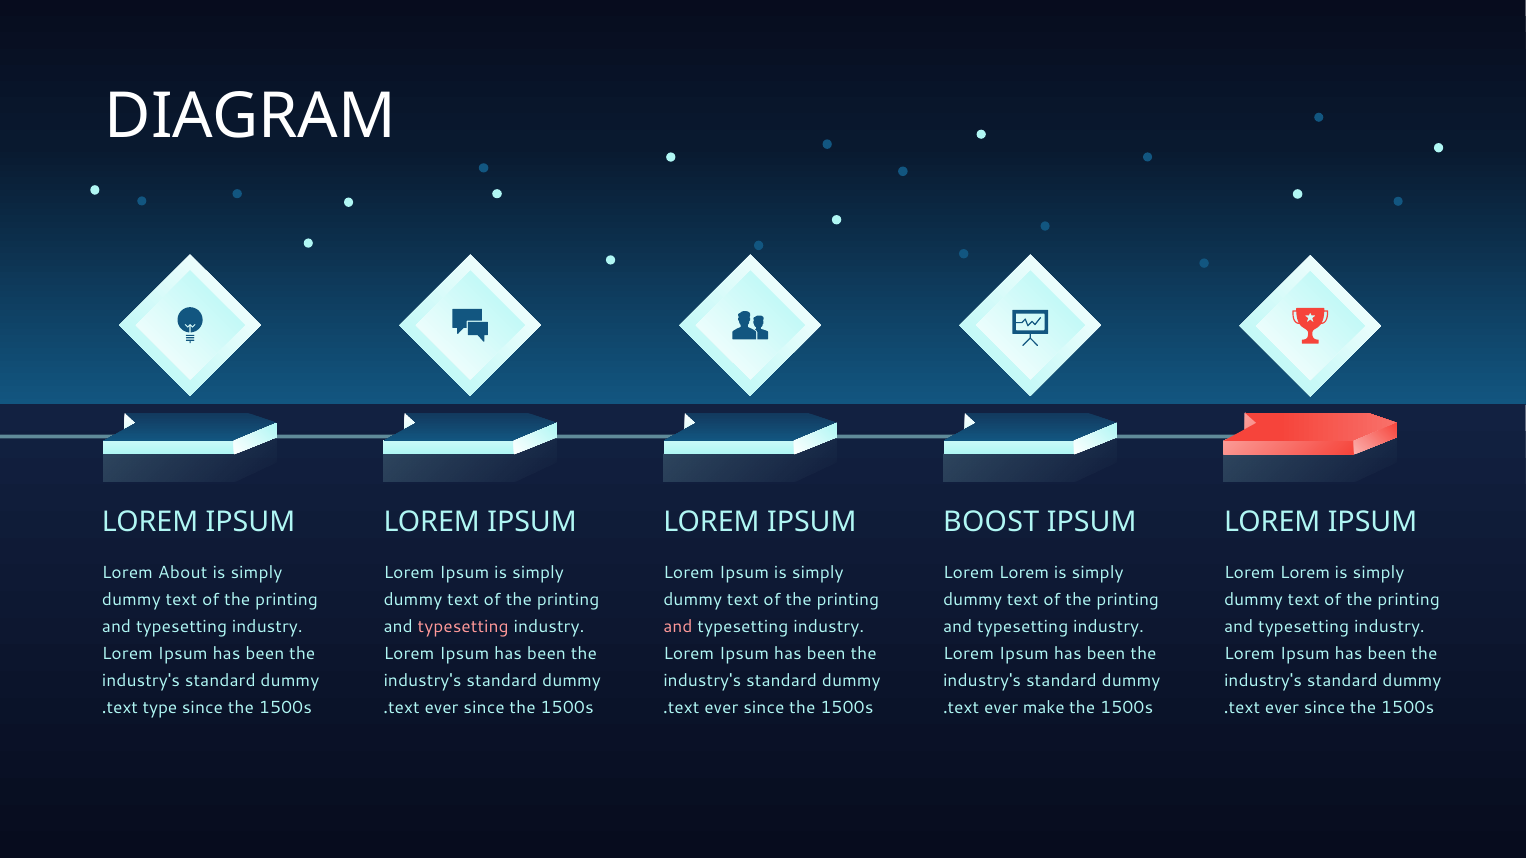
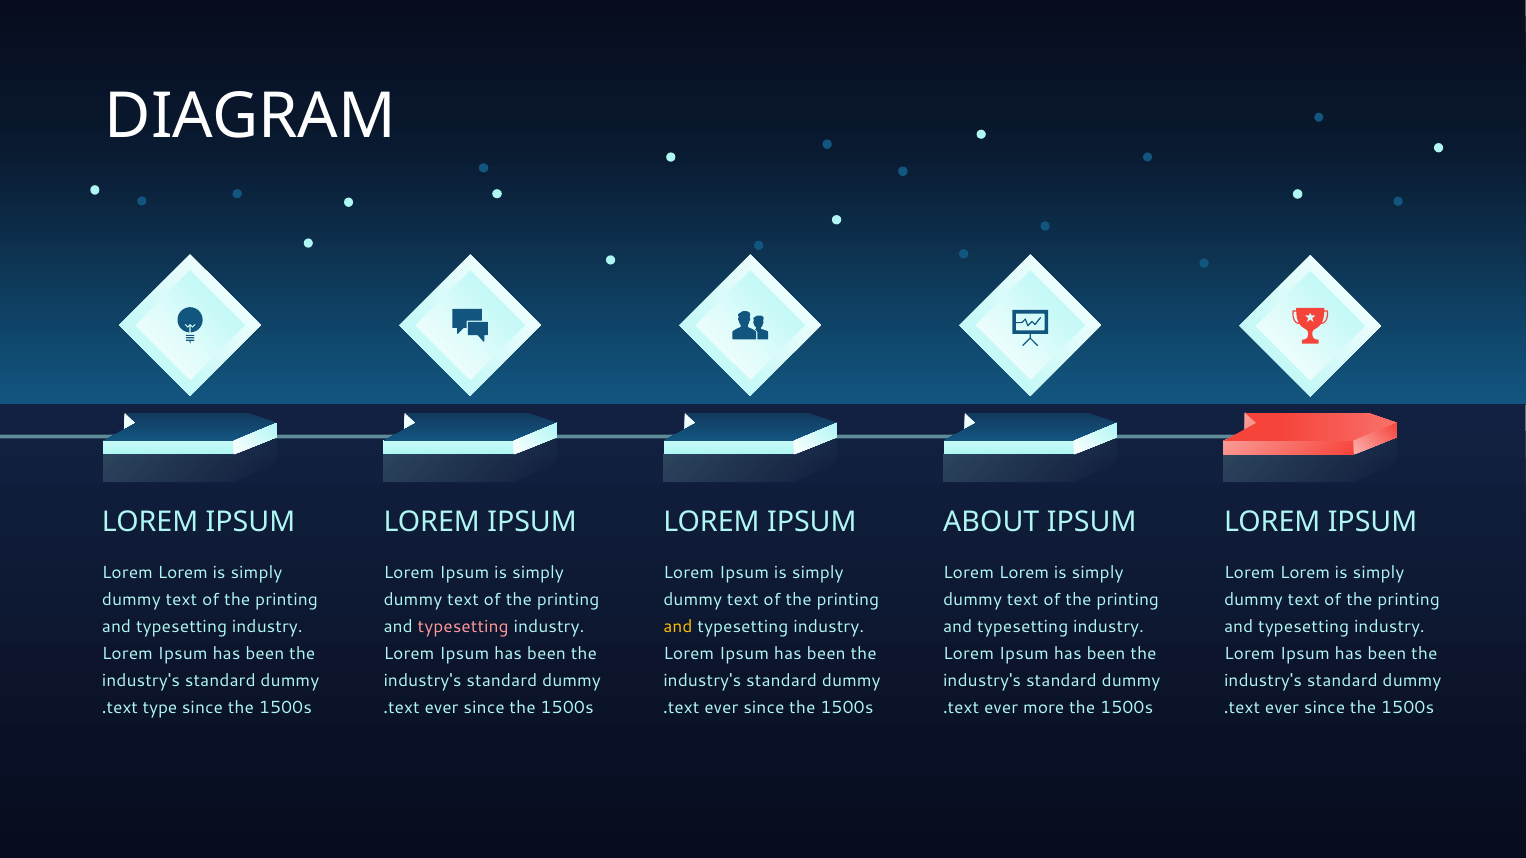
BOOST: BOOST -> ABOUT
About at (183, 573): About -> Lorem
and at (678, 627) colour: pink -> yellow
make: make -> more
